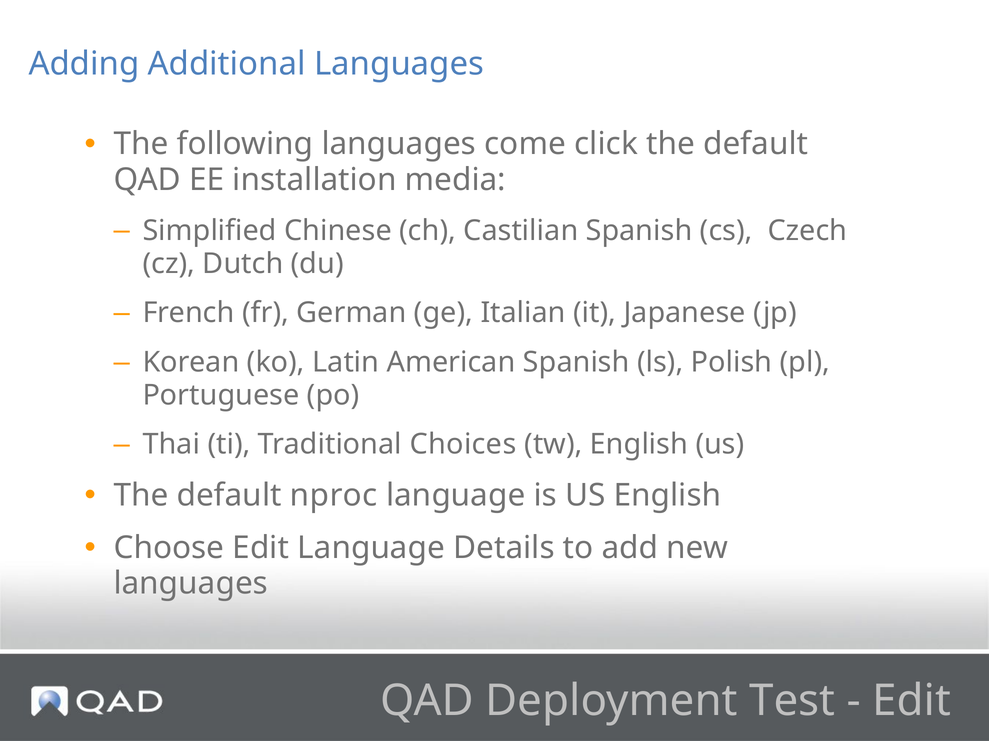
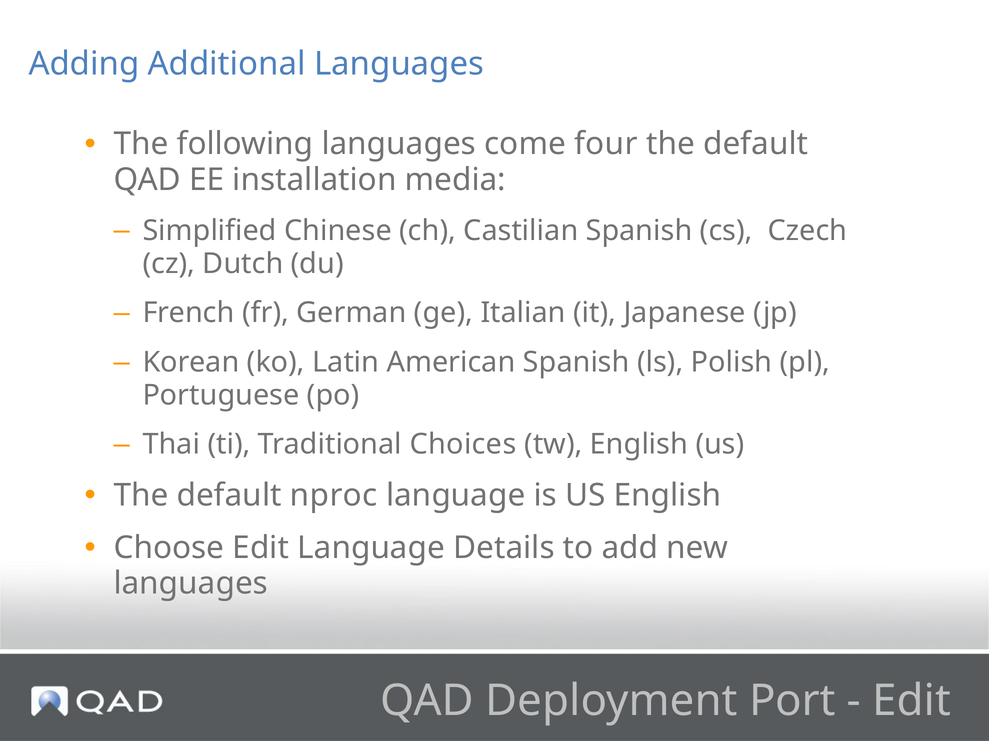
click: click -> four
Test: Test -> Port
